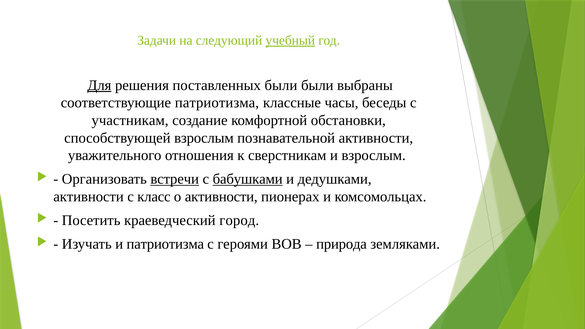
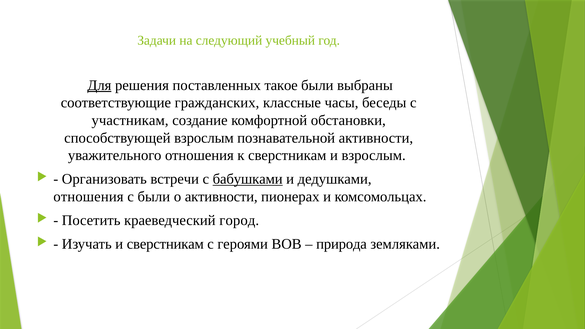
учебный underline: present -> none
поставленных были: были -> такое
соответствующие патриотизма: патриотизма -> гражданских
встречи underline: present -> none
активности at (89, 197): активности -> отношения
с класс: класс -> были
и патриотизма: патриотизма -> сверстникам
